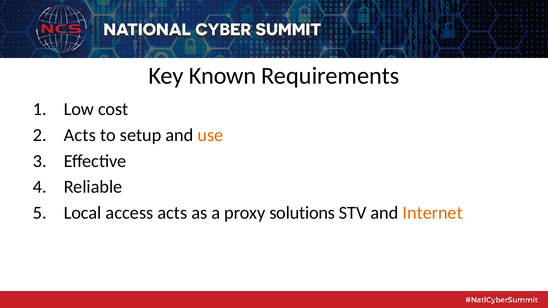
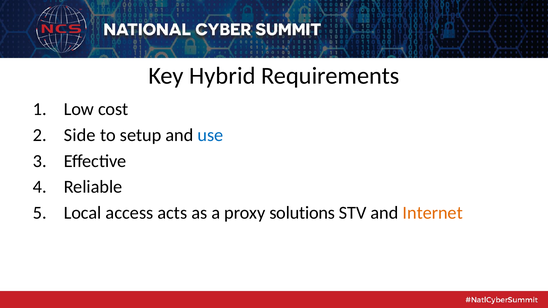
Known: Known -> Hybrid
Acts at (80, 135): Acts -> Side
use colour: orange -> blue
